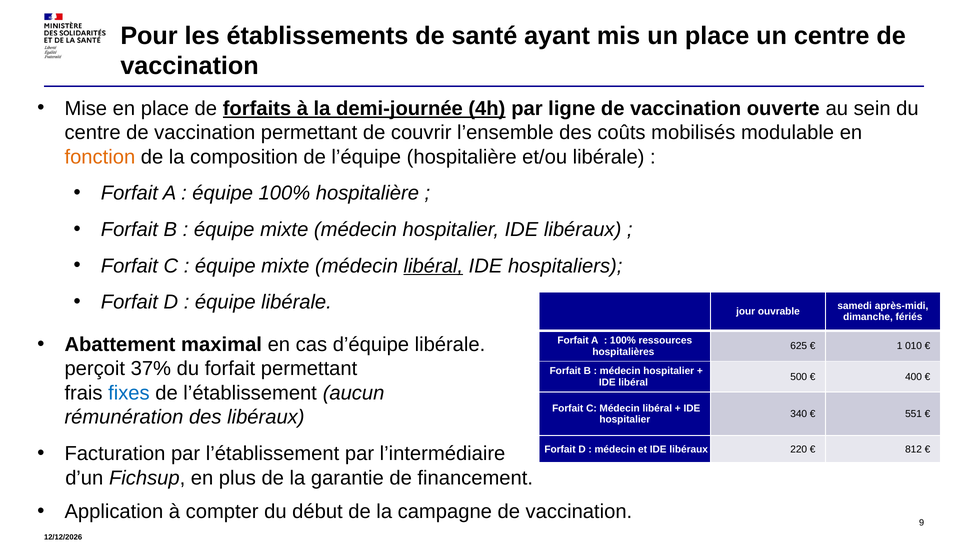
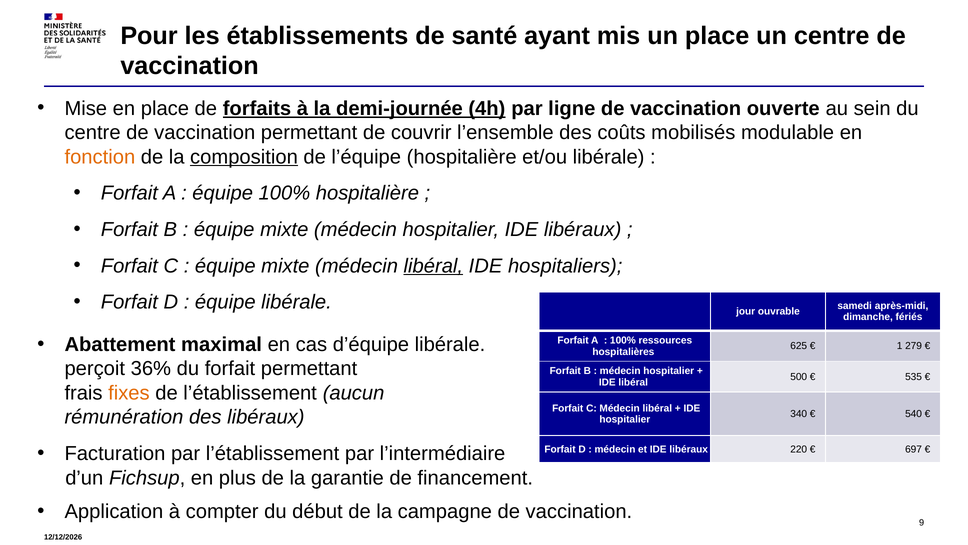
composition underline: none -> present
010: 010 -> 279
37%: 37% -> 36%
400: 400 -> 535
fixes colour: blue -> orange
551: 551 -> 540
812: 812 -> 697
